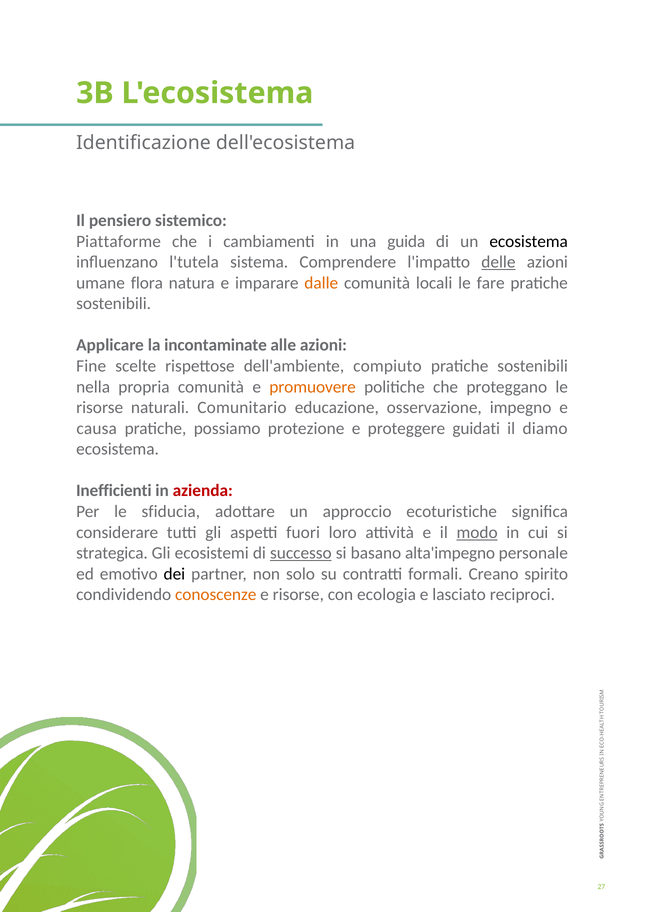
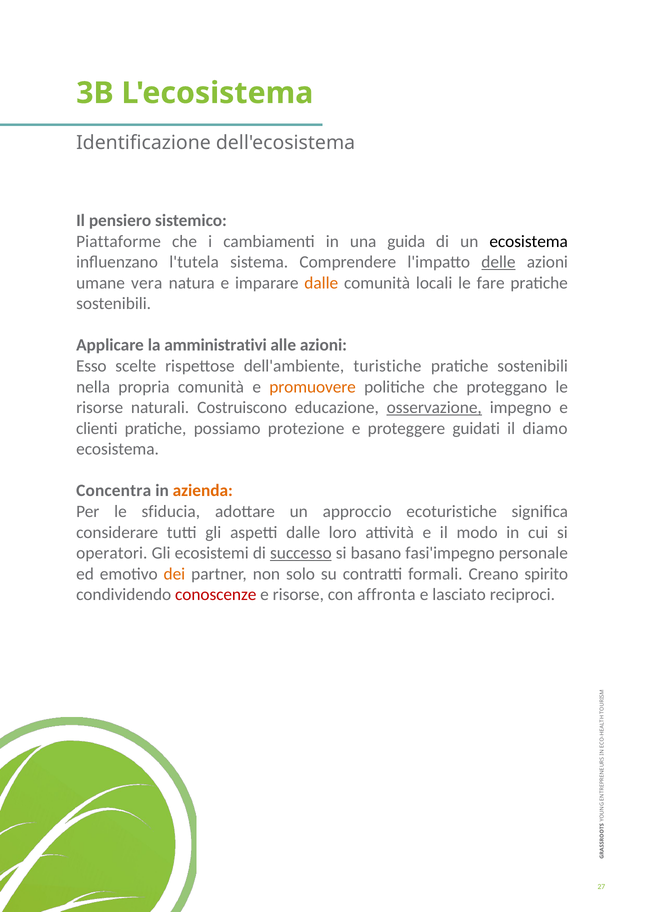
flora: flora -> vera
incontaminate: incontaminate -> amministrativi
Fine: Fine -> Esso
compiuto: compiuto -> turistiche
Comunitario: Comunitario -> Costruiscono
osservazione underline: none -> present
causa: causa -> clienti
Inefficienti: Inefficienti -> Concentra
azienda colour: red -> orange
aspetti fuori: fuori -> dalle
modo underline: present -> none
strategica: strategica -> operatori
alta'impegno: alta'impegno -> fasi'impegno
dei colour: black -> orange
conoscenze colour: orange -> red
ecologia: ecologia -> affronta
